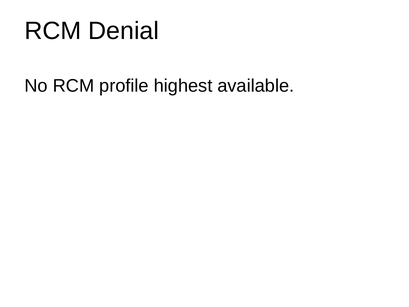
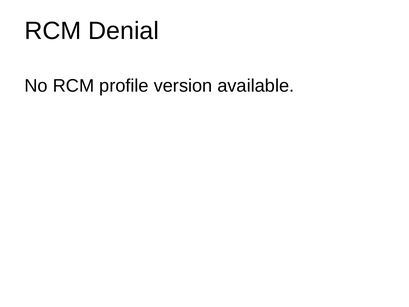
highest: highest -> version
